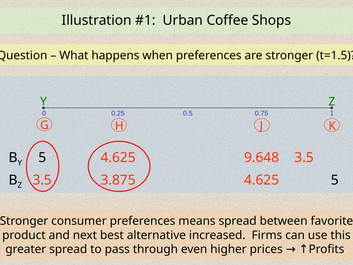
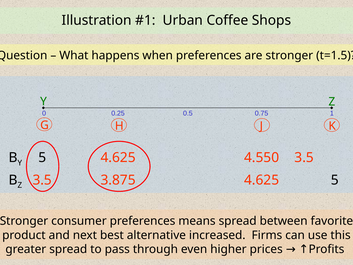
9.648: 9.648 -> 4.550
